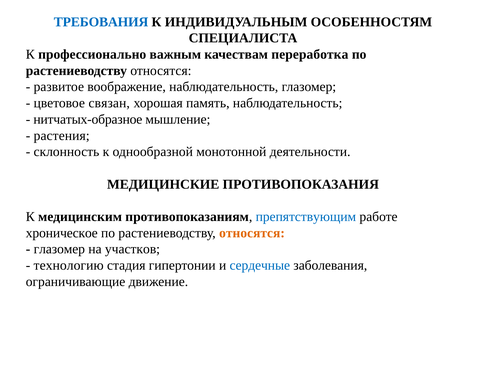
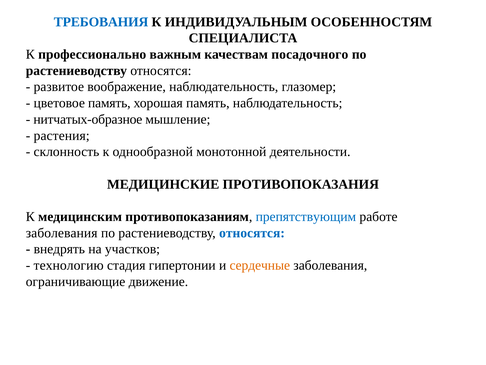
переработка: переработка -> посадочного
цветовое связан: связан -> память
хроническое at (62, 233): хроническое -> заболевания
относятся at (252, 233) colour: orange -> blue
глазомер at (59, 249): глазомер -> внедрять
сердечные colour: blue -> orange
